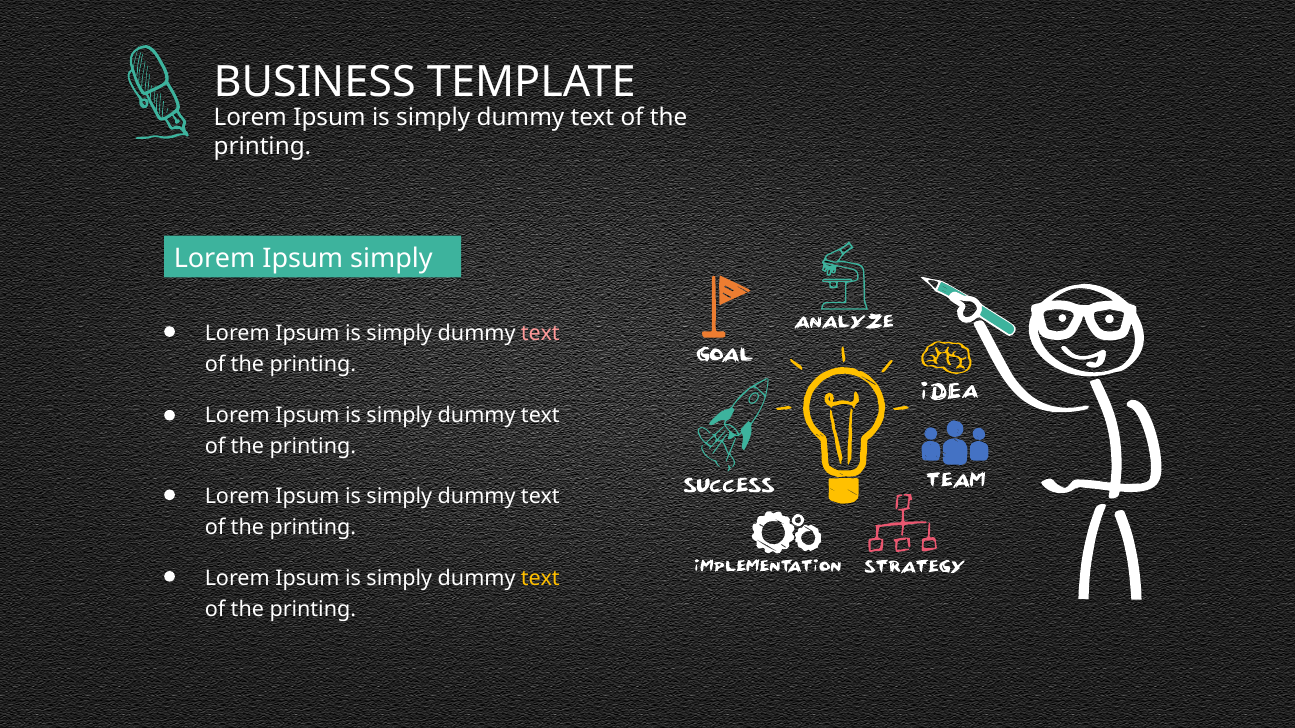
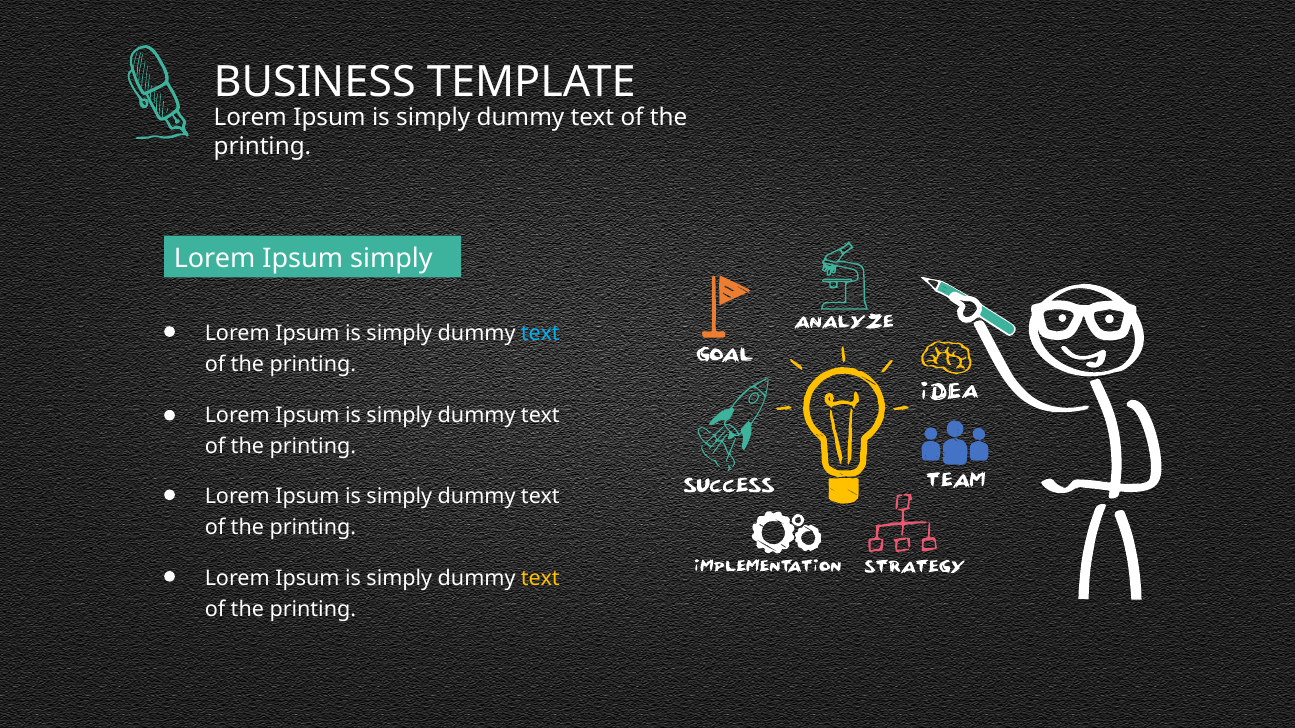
text at (540, 334) colour: pink -> light blue
